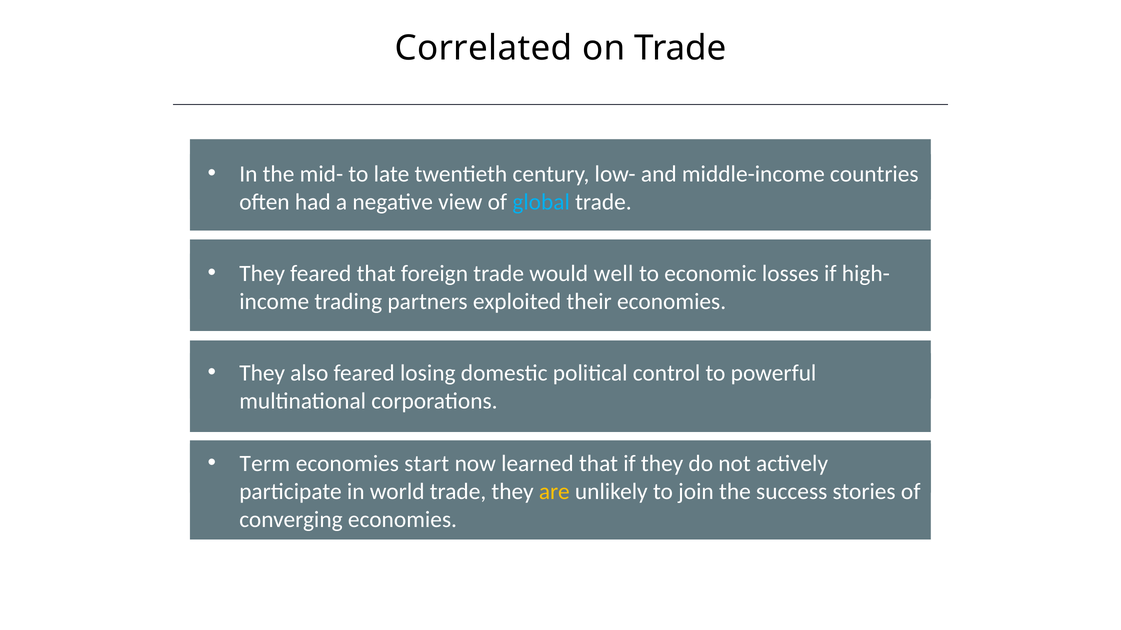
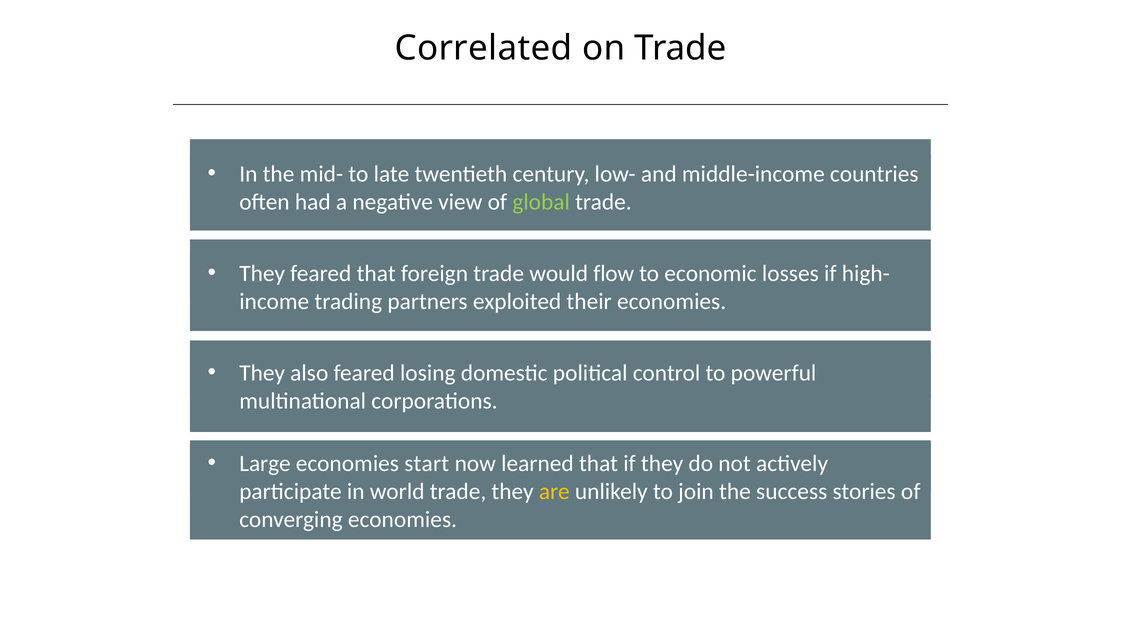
global colour: light blue -> light green
well: well -> flow
Term: Term -> Large
